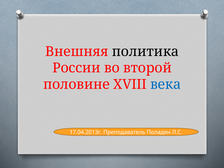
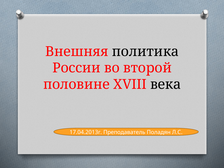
века colour: blue -> black
